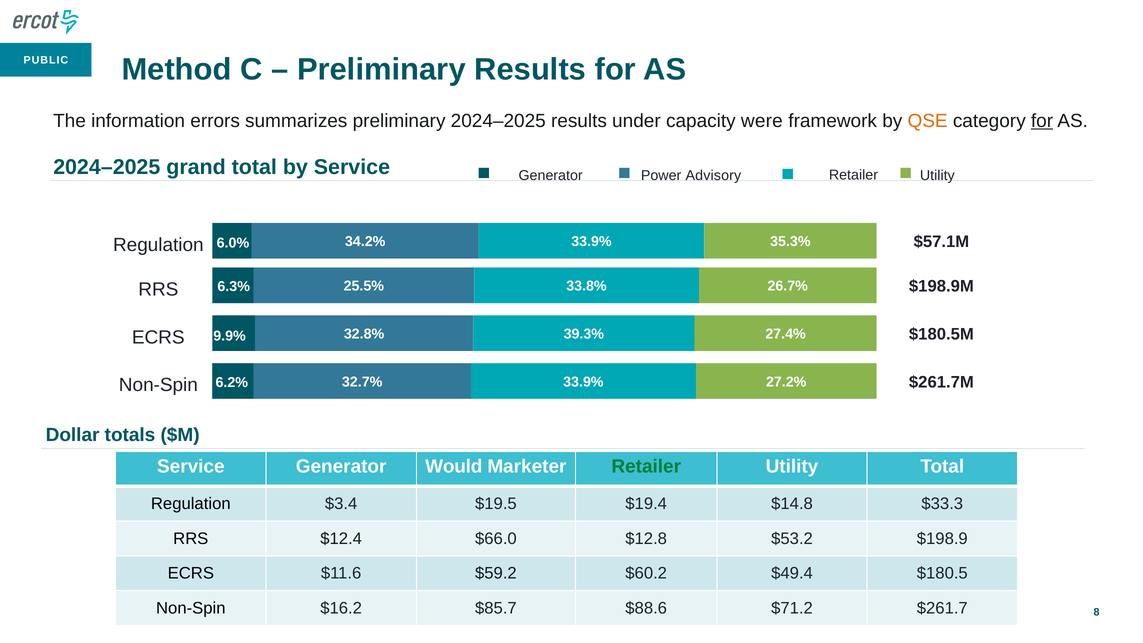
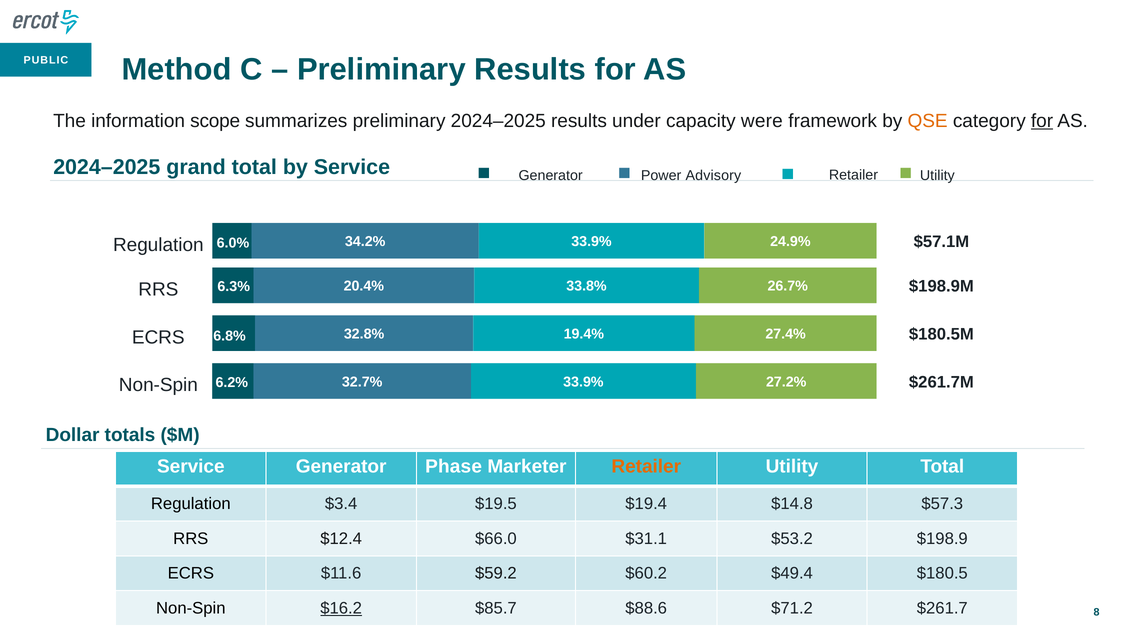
errors: errors -> scope
35.3%: 35.3% -> 24.9%
25.5%: 25.5% -> 20.4%
39.3%: 39.3% -> 19.4%
9.9%: 9.9% -> 6.8%
Would: Would -> Phase
Retailer at (646, 467) colour: green -> orange
$33.3: $33.3 -> $57.3
$12.8: $12.8 -> $31.1
$16.2 underline: none -> present
